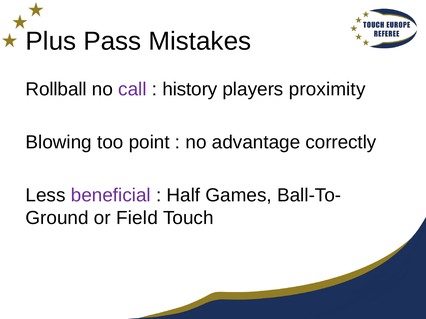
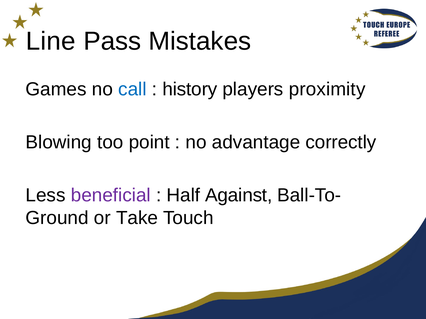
Plus: Plus -> Line
Rollball: Rollball -> Games
call colour: purple -> blue
Games: Games -> Against
Field: Field -> Take
